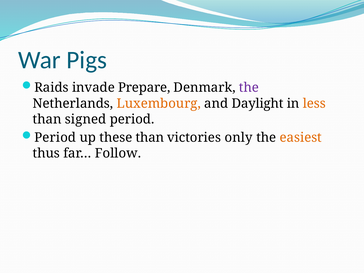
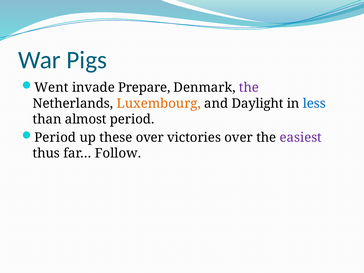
Raids: Raids -> Went
less colour: orange -> blue
signed: signed -> almost
these than: than -> over
victories only: only -> over
easiest colour: orange -> purple
